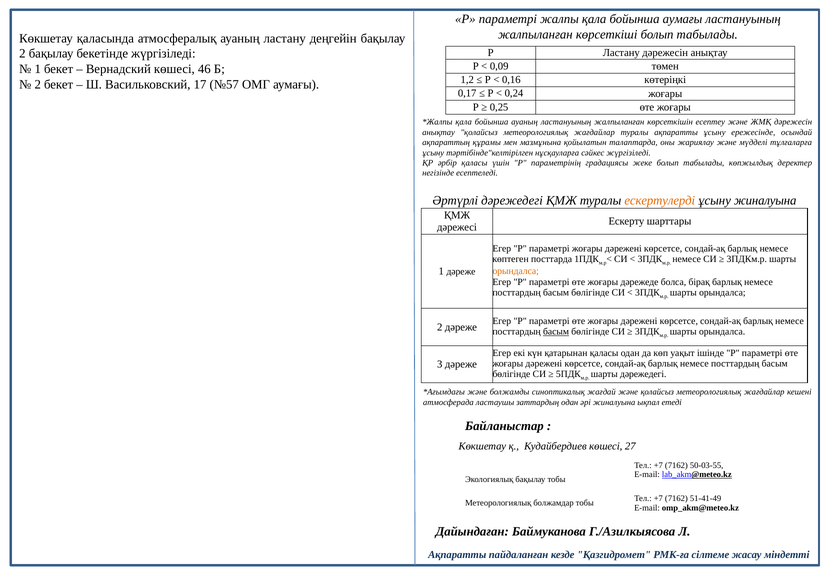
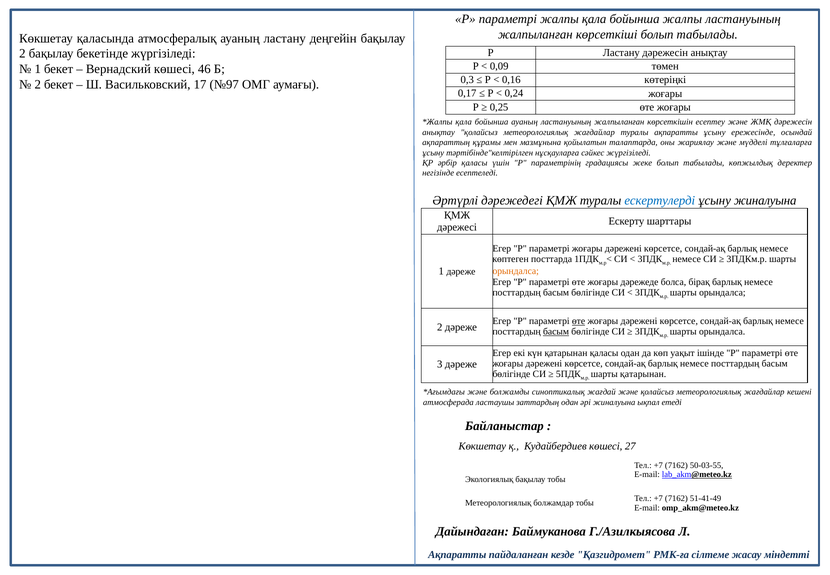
бойынша аумағы: аумағы -> жалпы
1,2: 1,2 -> 0,3
№57: №57 -> №97
ескертулерді colour: orange -> blue
өте at (579, 321) underline: none -> present
шарты дәрежедегі: дәрежедегі -> қатарынан
